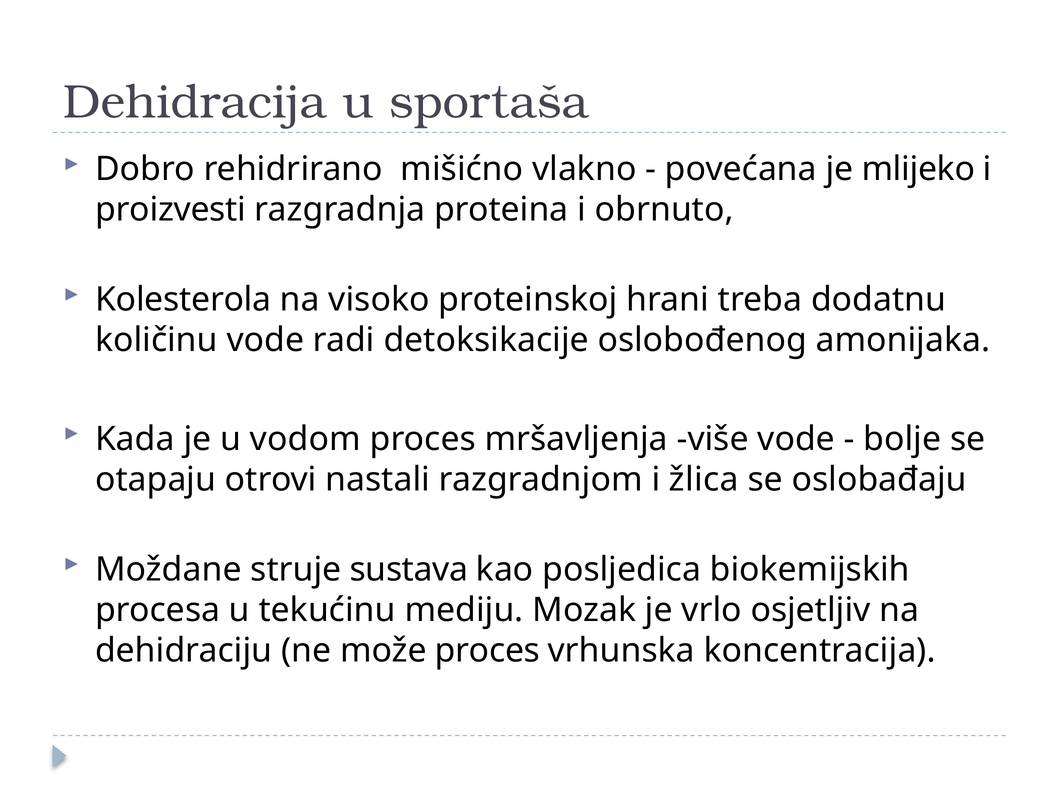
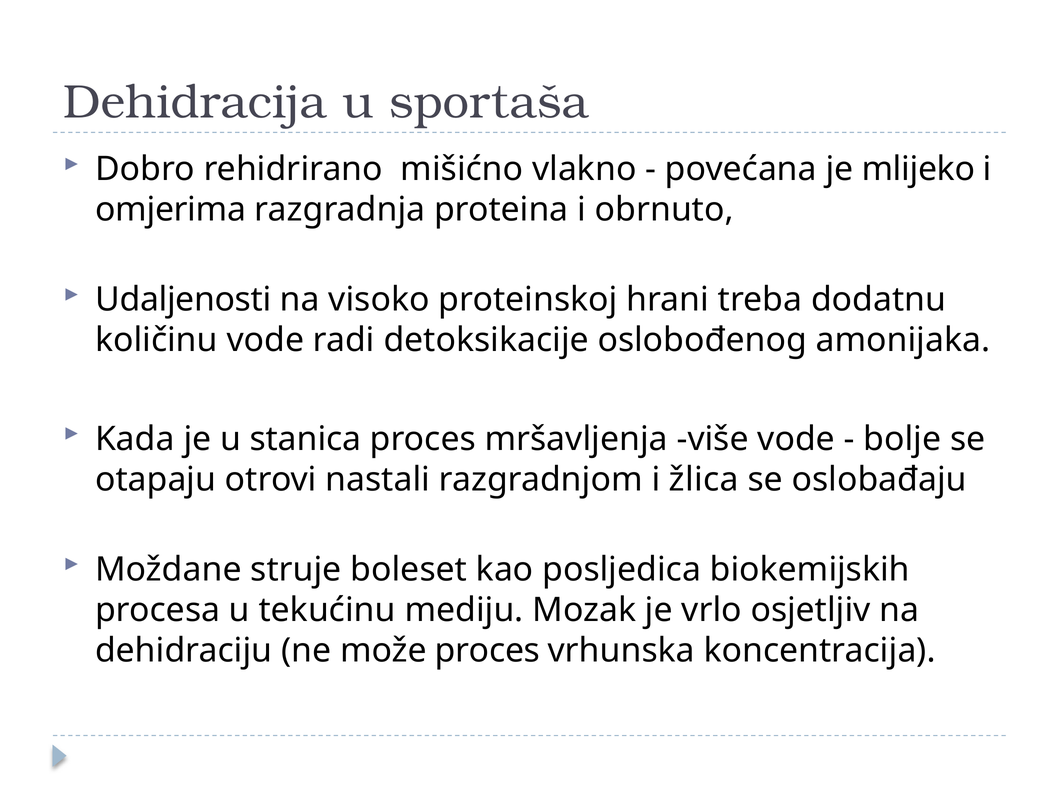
proizvesti: proizvesti -> omjerima
Kolesterola: Kolesterola -> Udaljenosti
vodom: vodom -> stanica
sustava: sustava -> boleset
